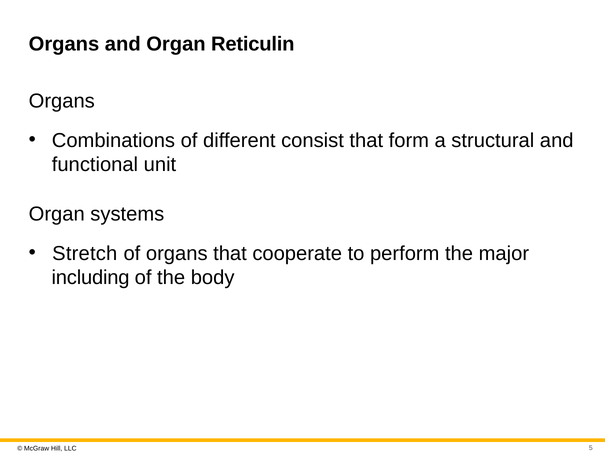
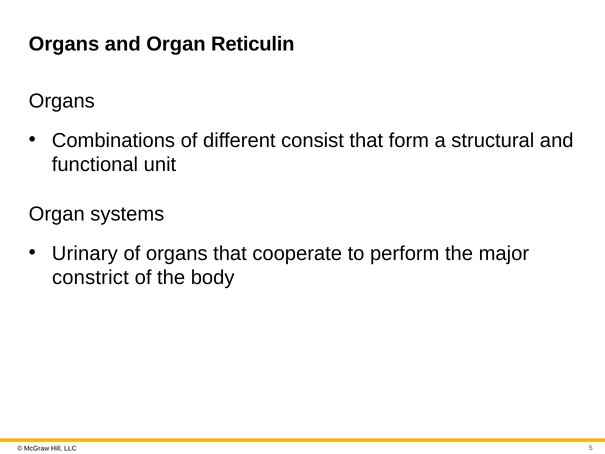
Stretch: Stretch -> Urinary
including: including -> constrict
